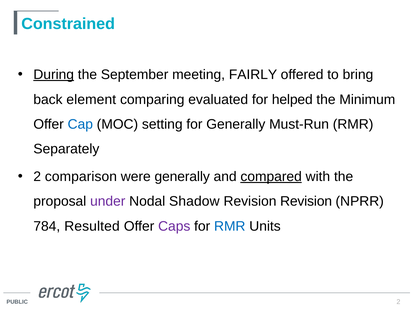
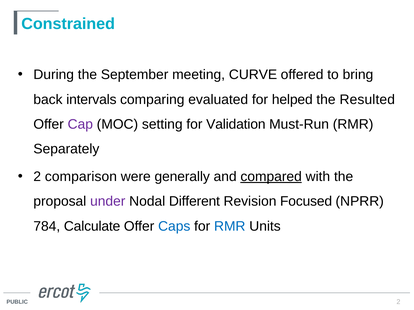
During underline: present -> none
FAIRLY: FAIRLY -> CURVE
element: element -> intervals
Minimum: Minimum -> Resulted
Cap colour: blue -> purple
for Generally: Generally -> Validation
Shadow: Shadow -> Different
Revision Revision: Revision -> Focused
Resulted: Resulted -> Calculate
Caps colour: purple -> blue
